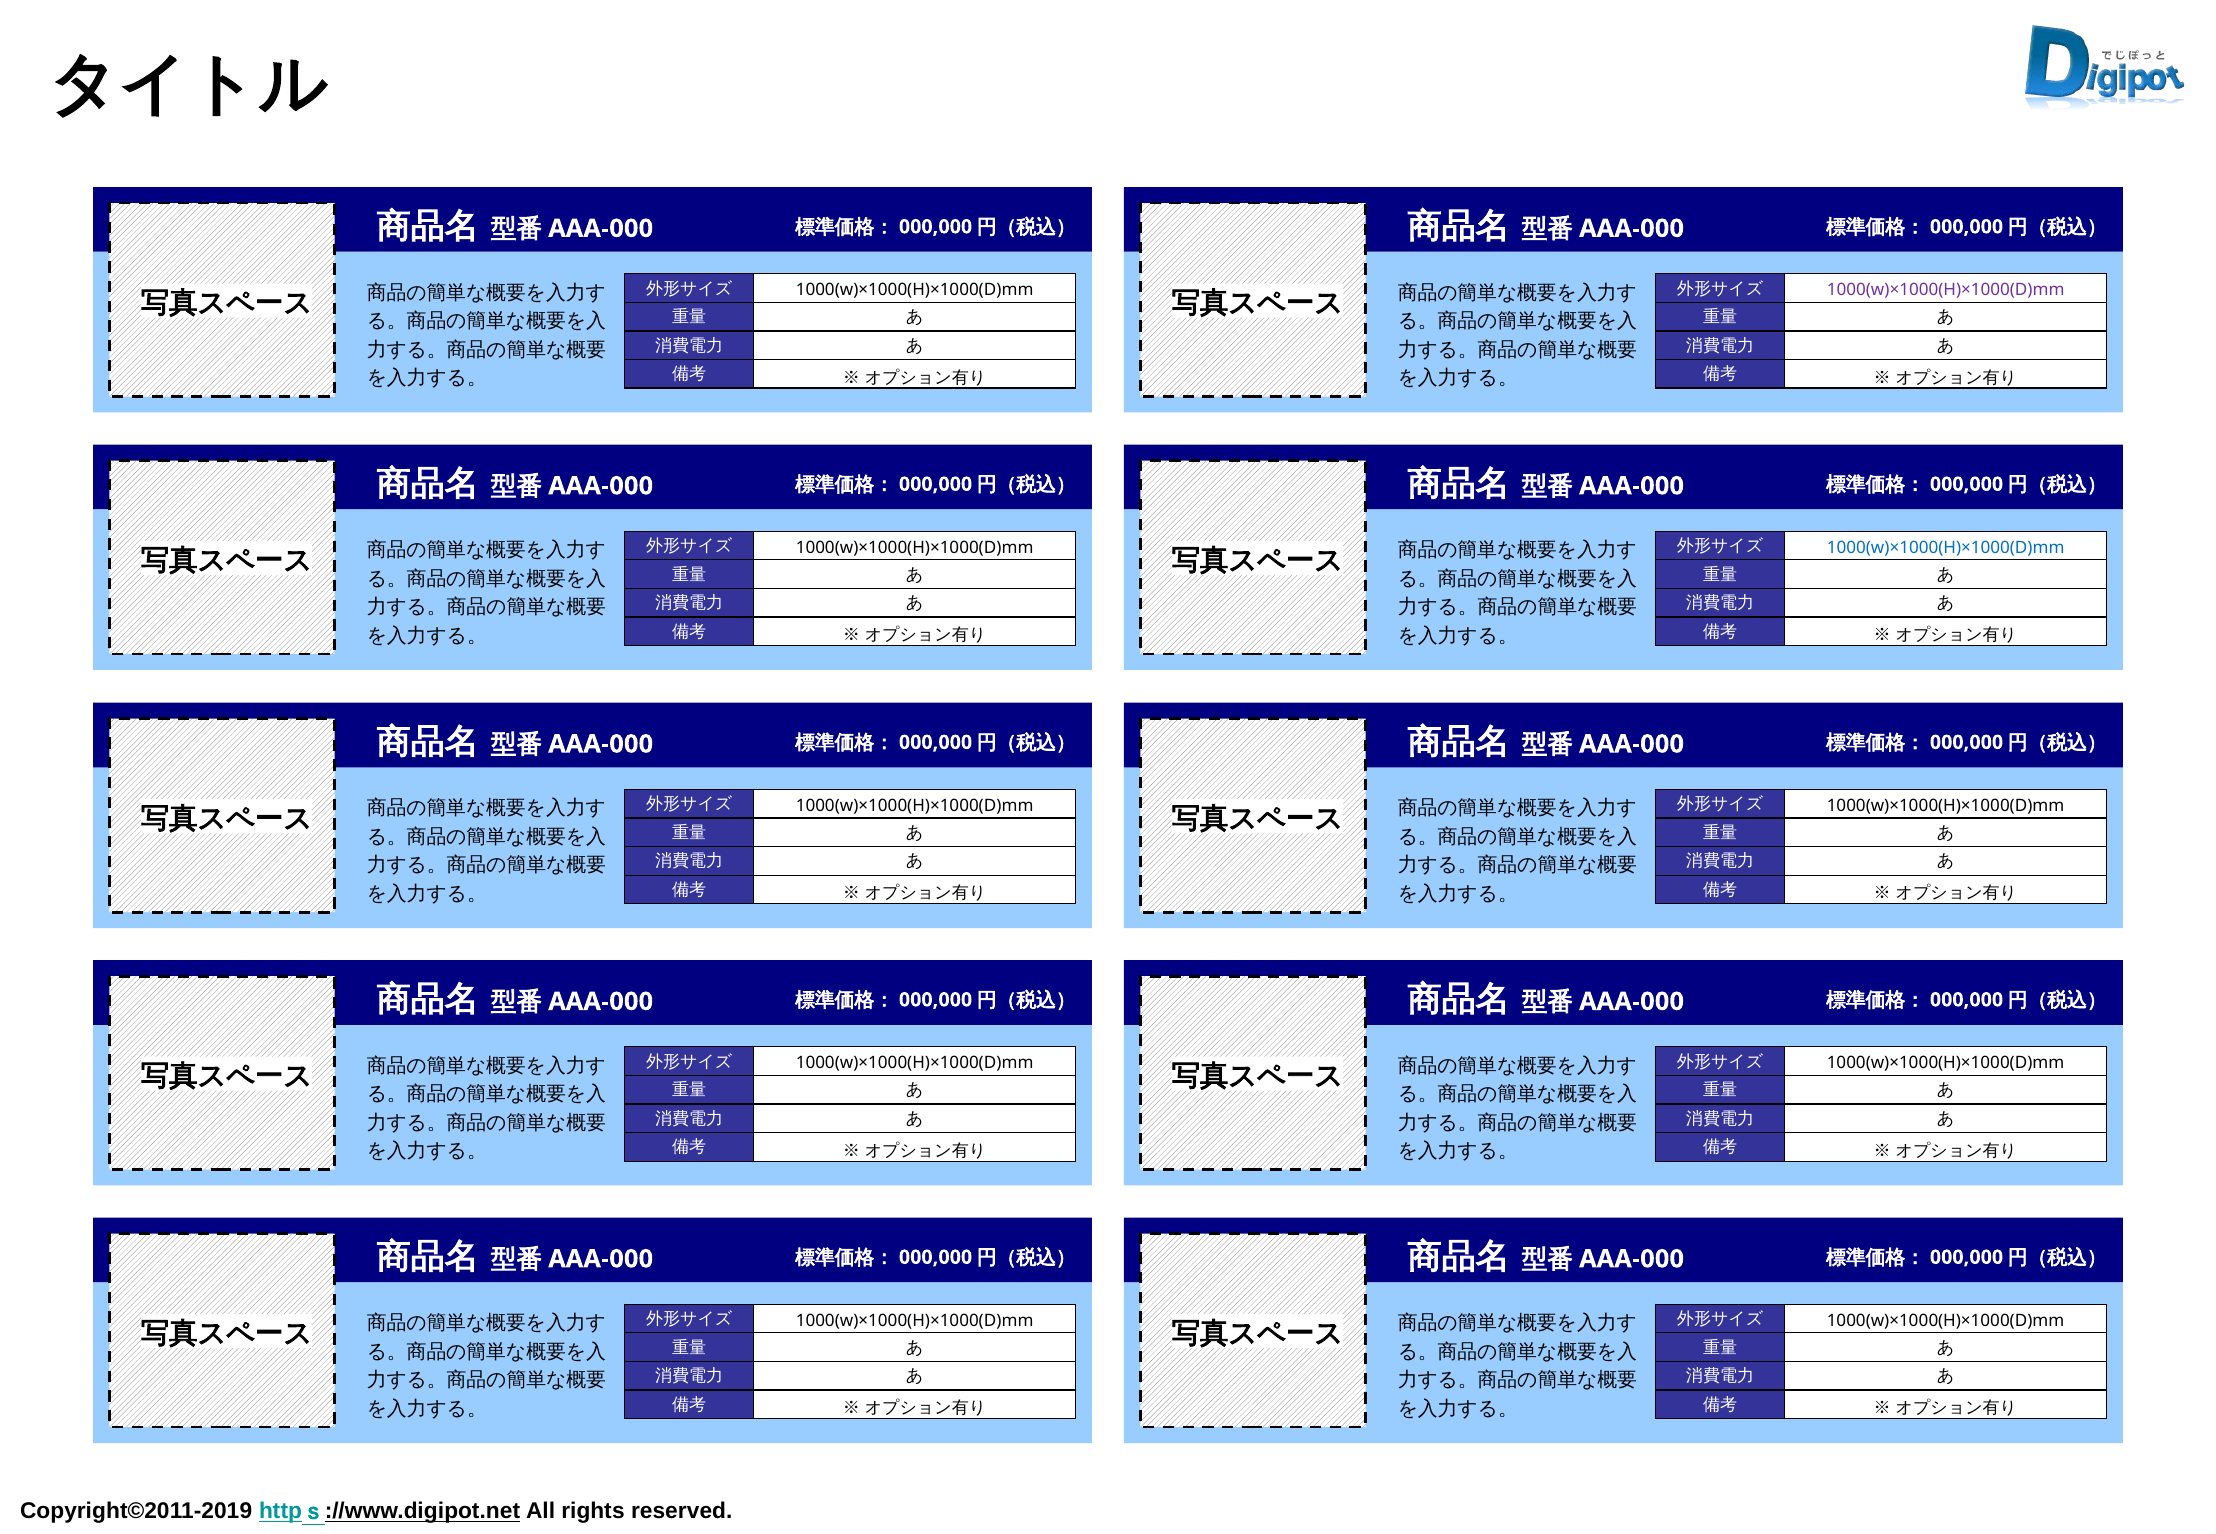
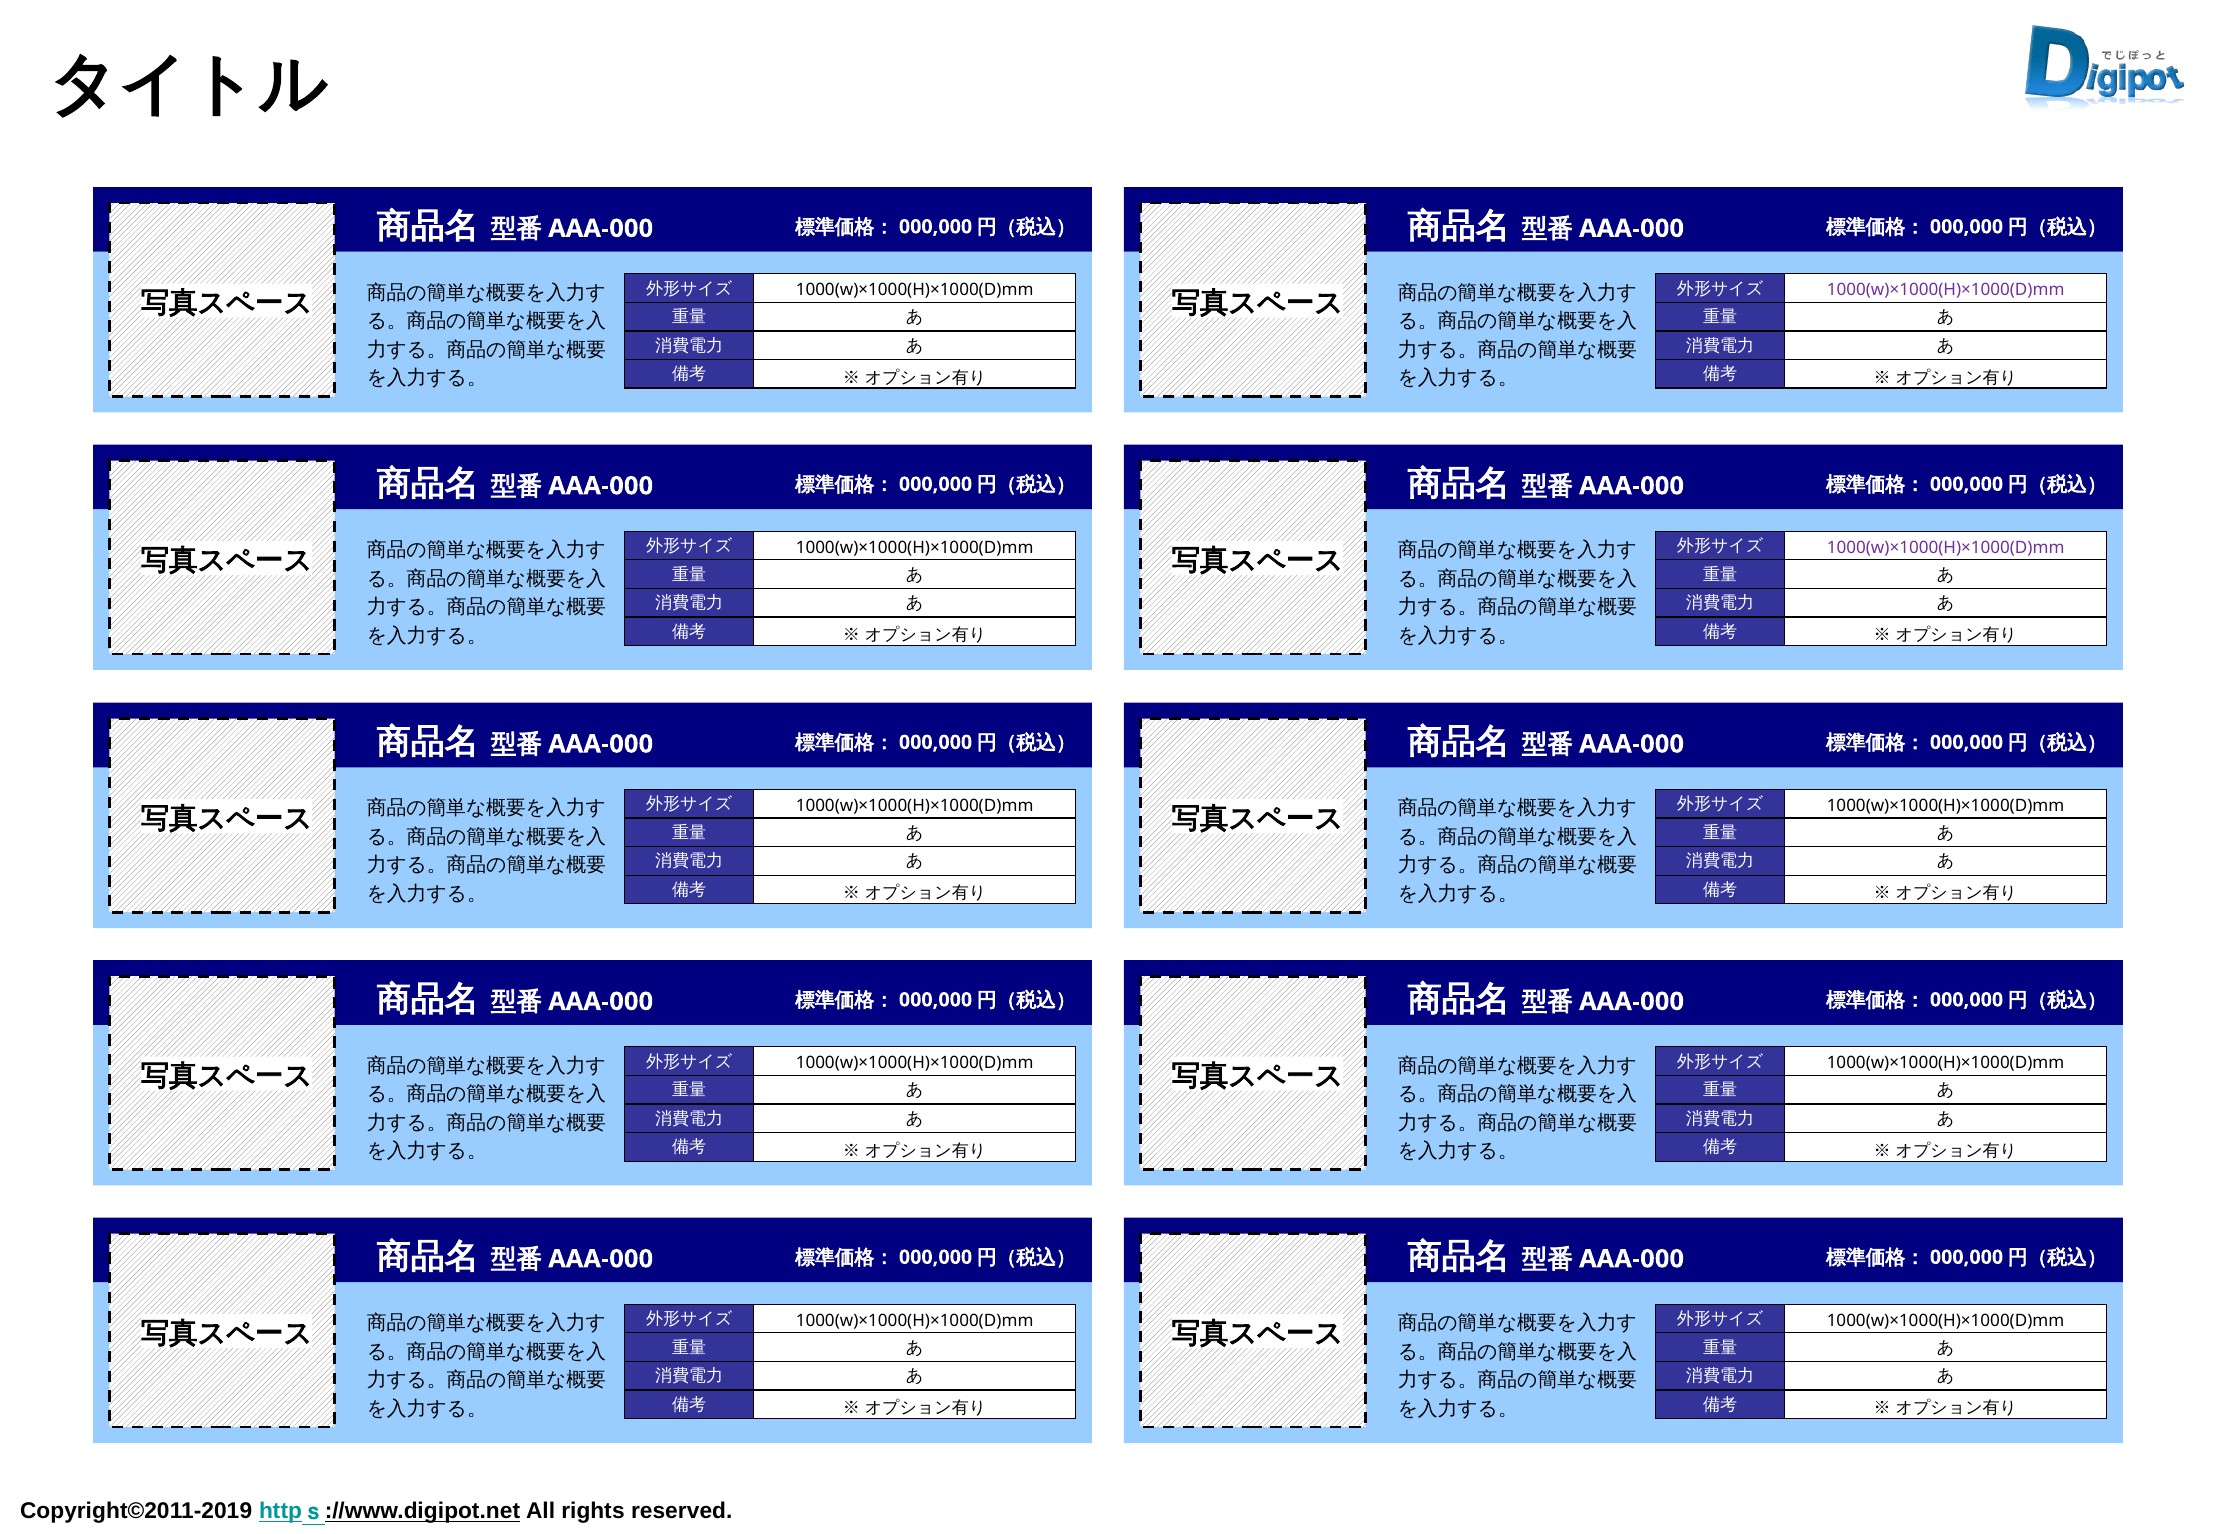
1000(w)×1000(H)×1000(D)mm at (1946, 548) colour: blue -> purple
